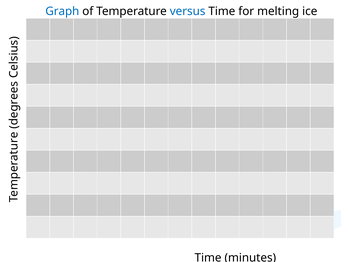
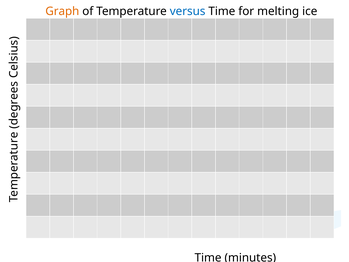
Graph colour: blue -> orange
